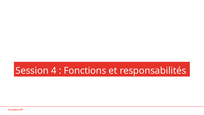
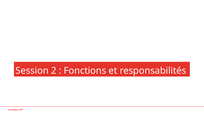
4: 4 -> 2
